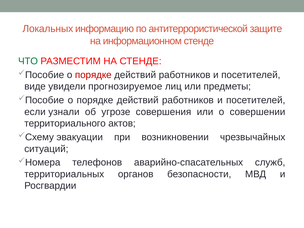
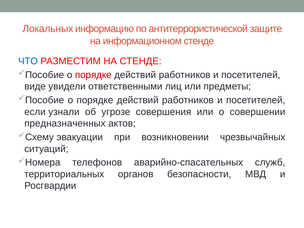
ЧТО colour: green -> blue
прогнозируемое: прогнозируемое -> ответственными
территориального: территориального -> предназначенных
